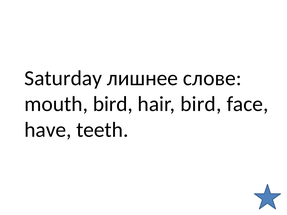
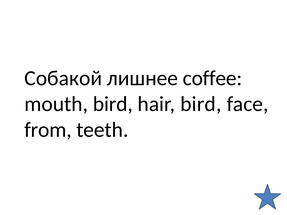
Saturday: Saturday -> Собакой
слове: слове -> coffee
have: have -> from
